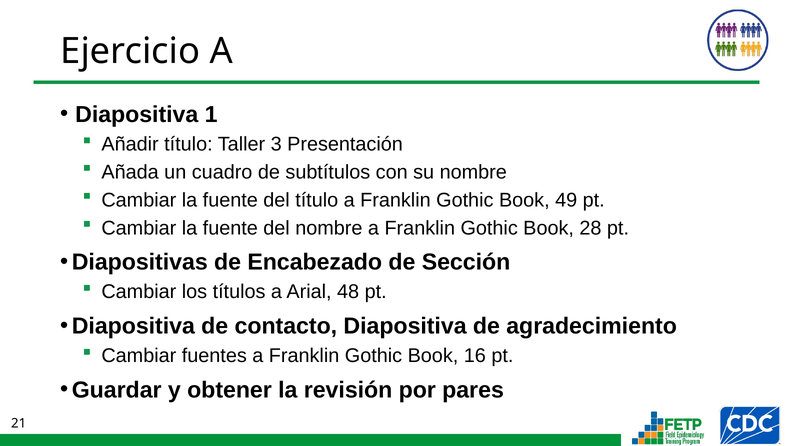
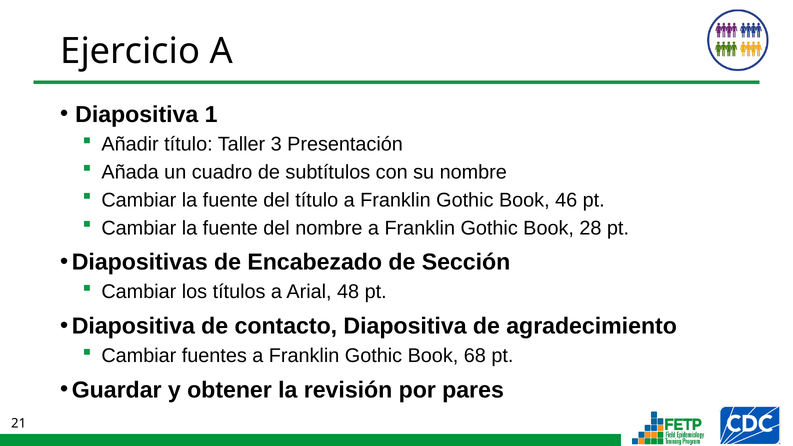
49: 49 -> 46
16: 16 -> 68
